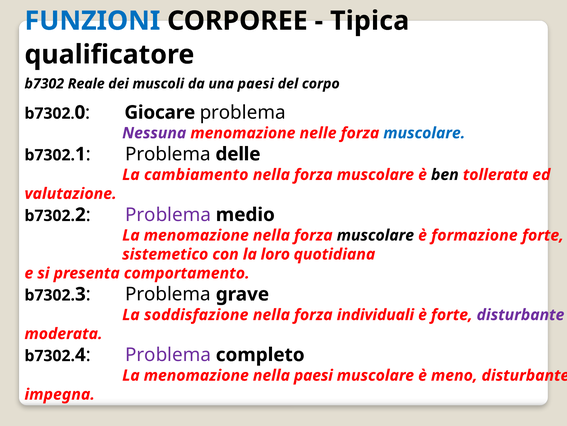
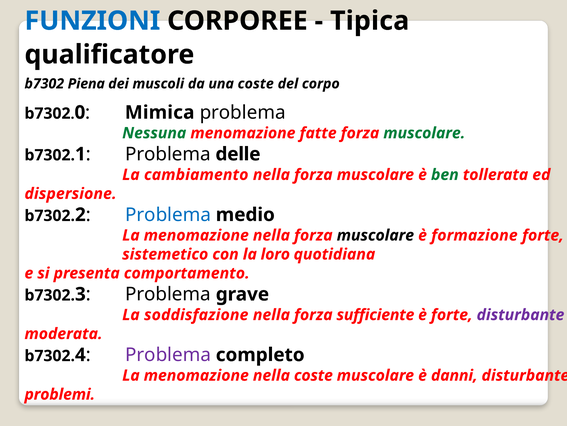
Reale: Reale -> Piena
una paesi: paesi -> coste
Giocare: Giocare -> Mimica
Nessuna colour: purple -> green
nelle: nelle -> fatte
muscolare at (424, 133) colour: blue -> green
ben colour: black -> green
valutazione: valutazione -> dispersione
Problema at (168, 214) colour: purple -> blue
individuali: individuali -> sufficiente
nella paesi: paesi -> coste
meno: meno -> danni
impegna: impegna -> problemi
